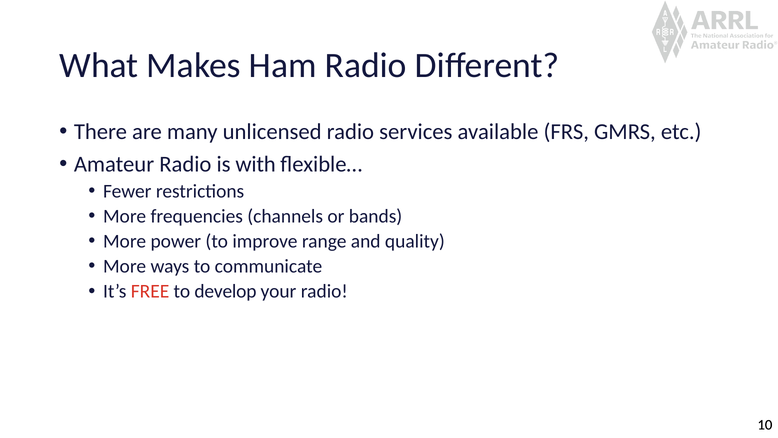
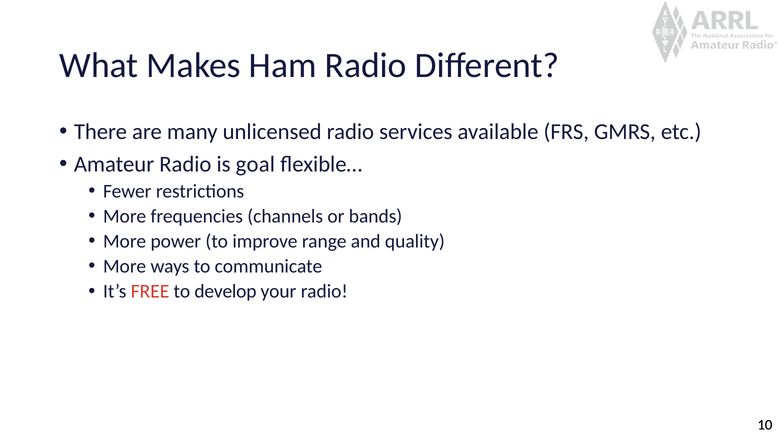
with: with -> goal
